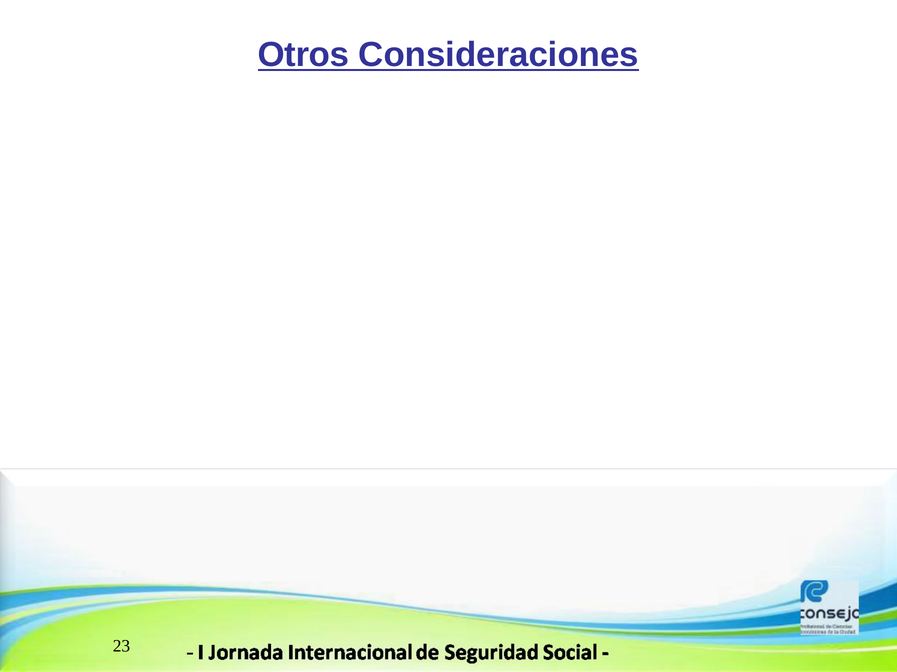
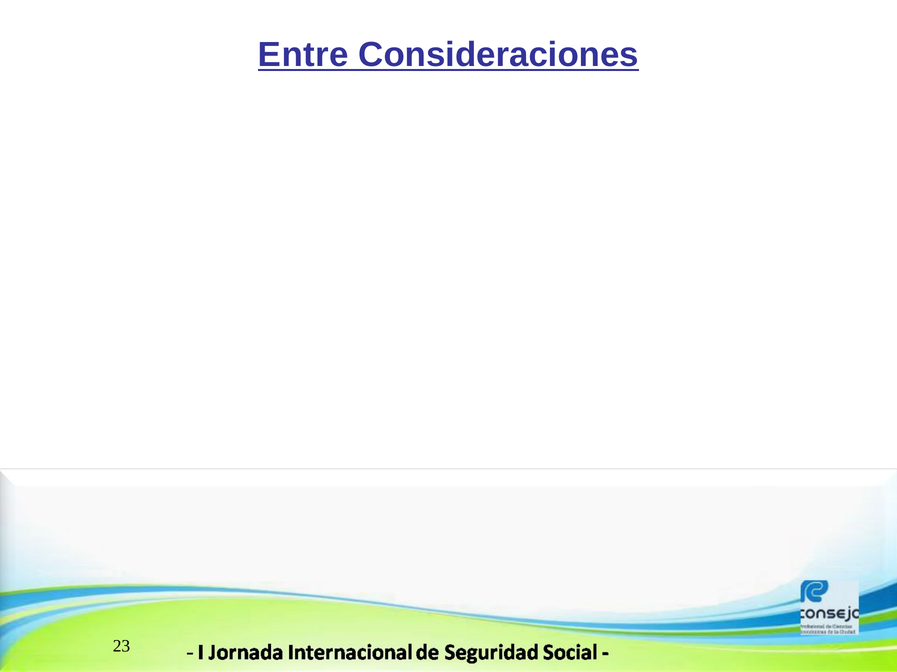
Otros: Otros -> Entre
